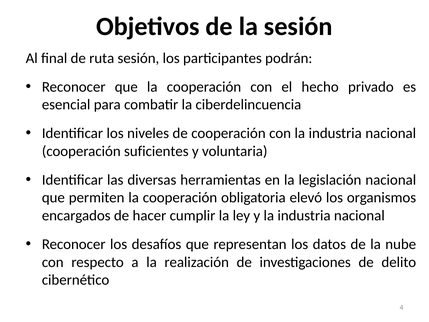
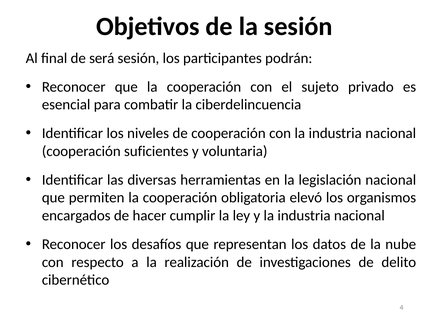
ruta: ruta -> será
hecho: hecho -> sujeto
